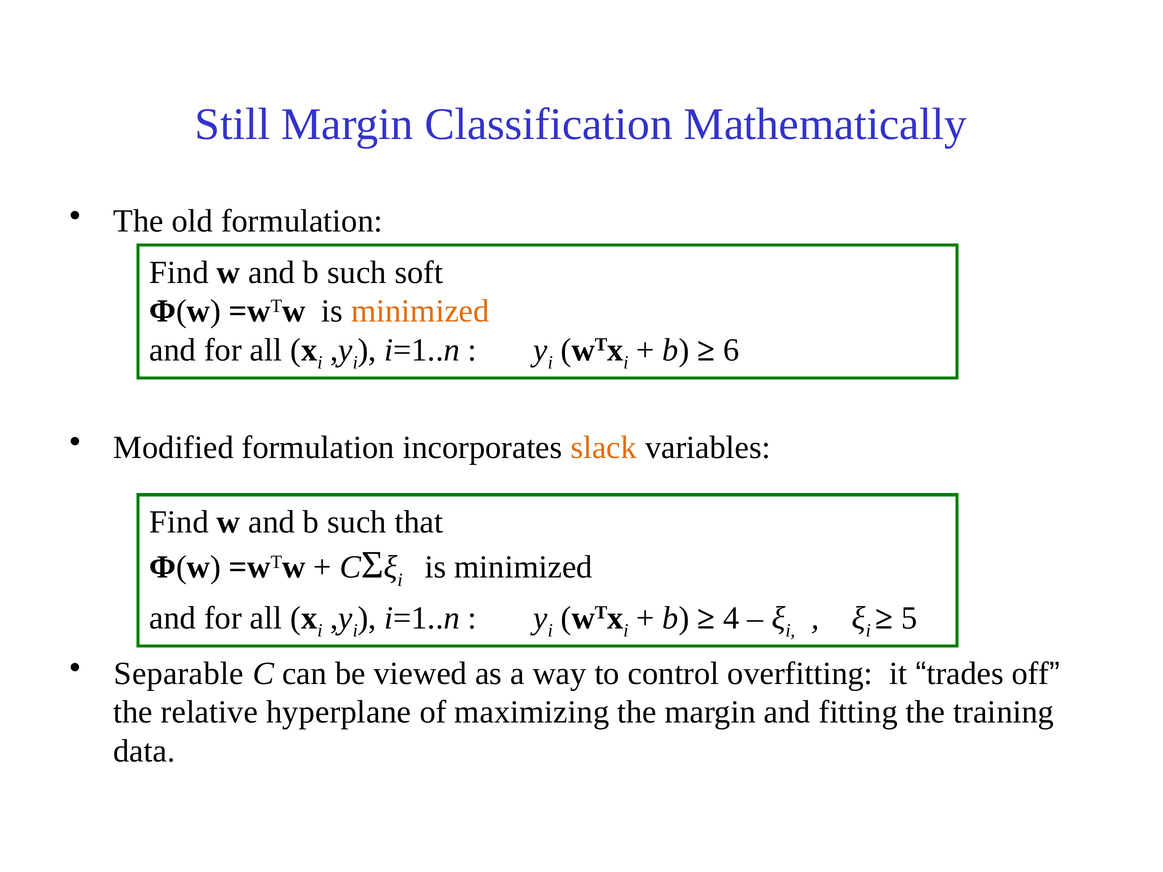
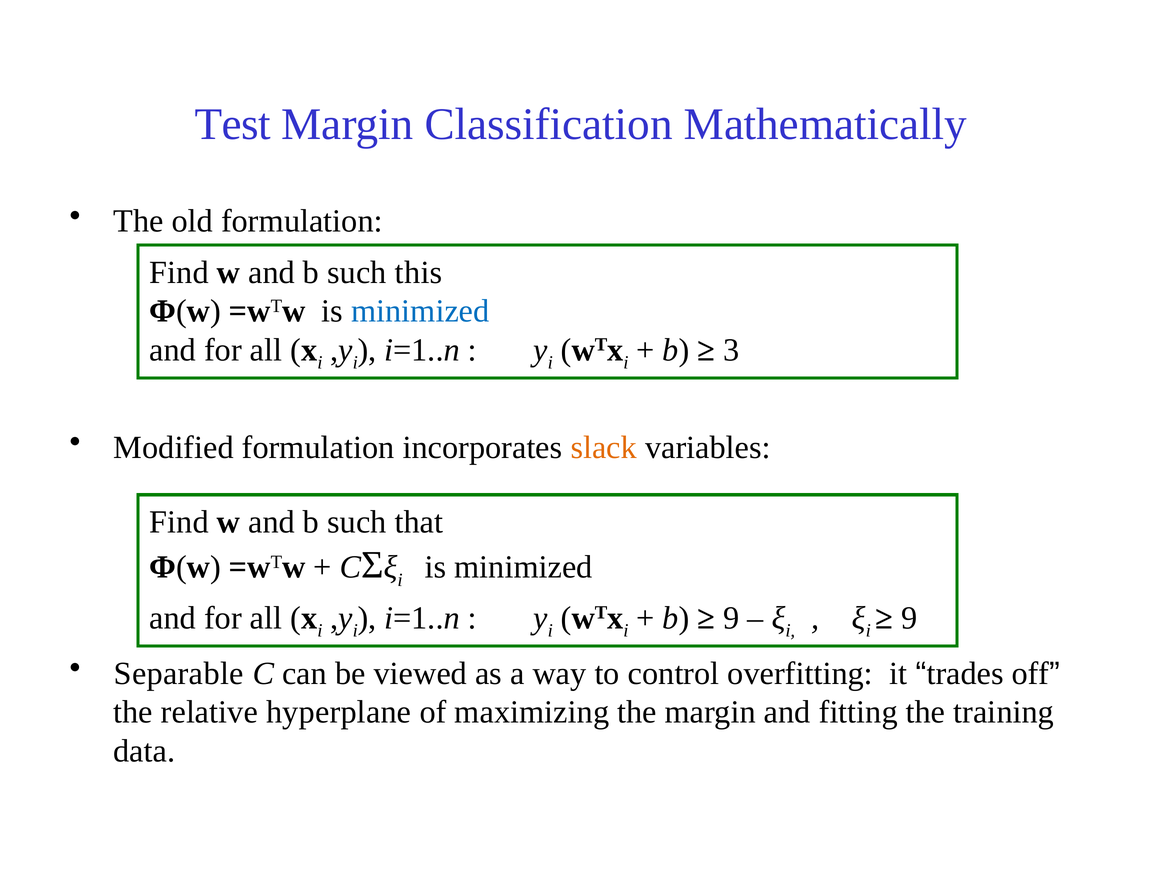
Still: Still -> Test
soft: soft -> this
minimized at (420, 311) colour: orange -> blue
6: 6 -> 3
4 at (731, 618): 4 -> 9
5 at (909, 618): 5 -> 9
